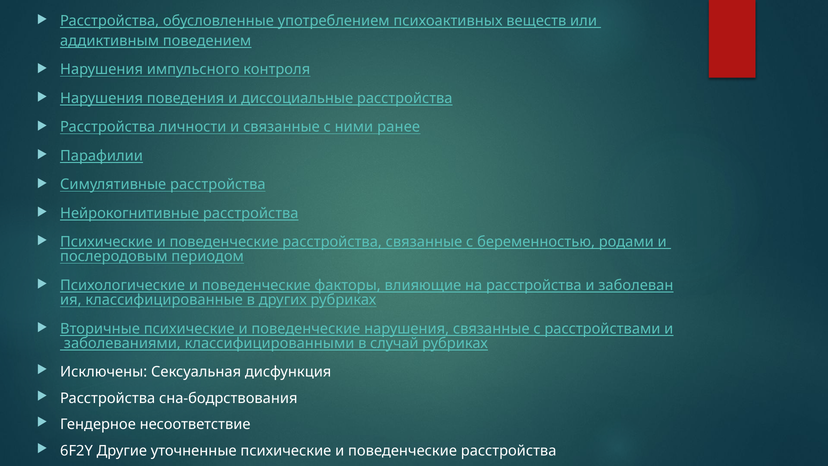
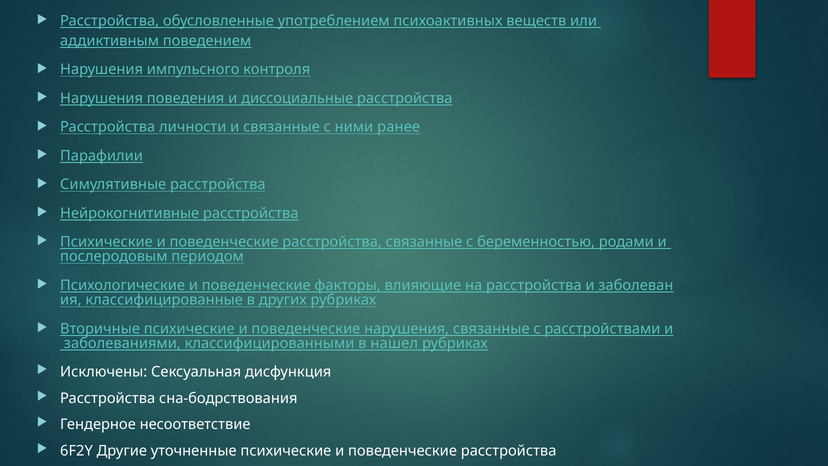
случай: случай -> нашел
